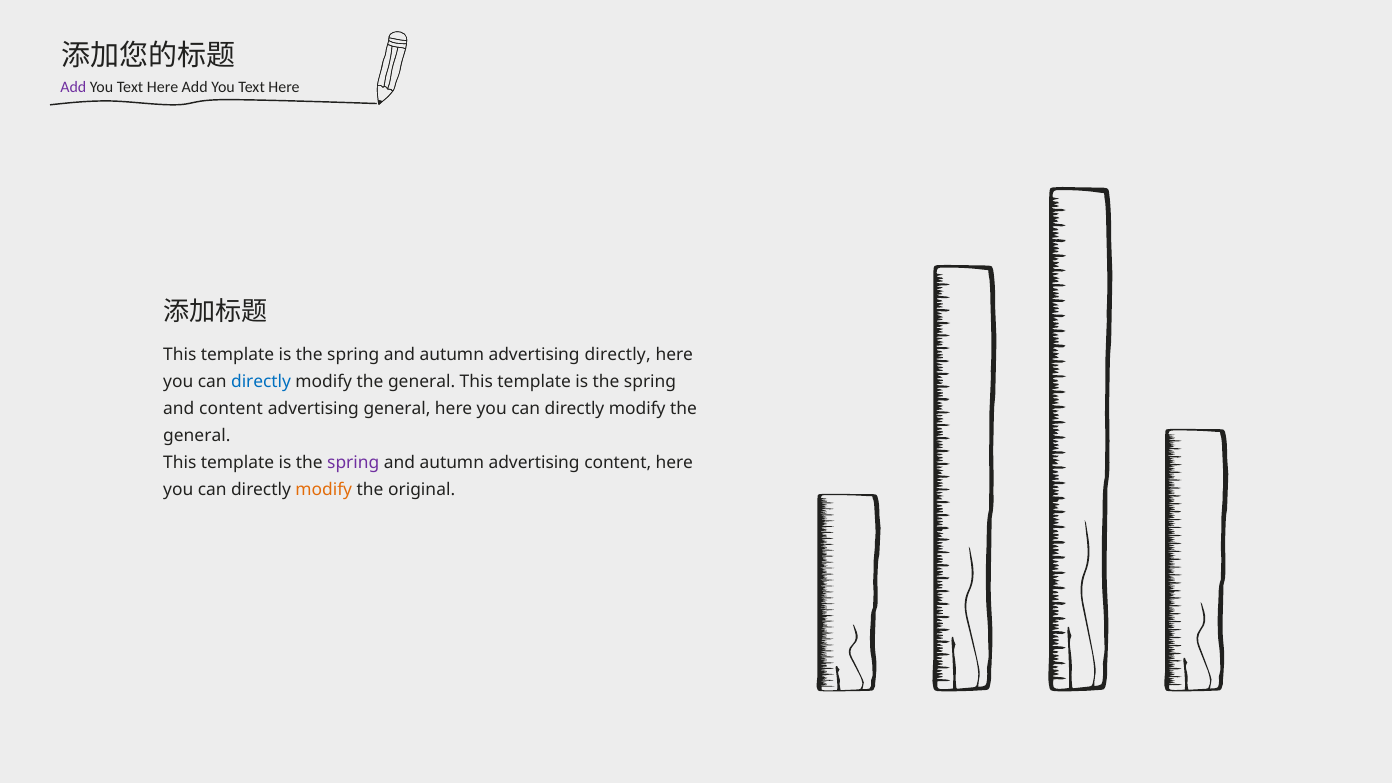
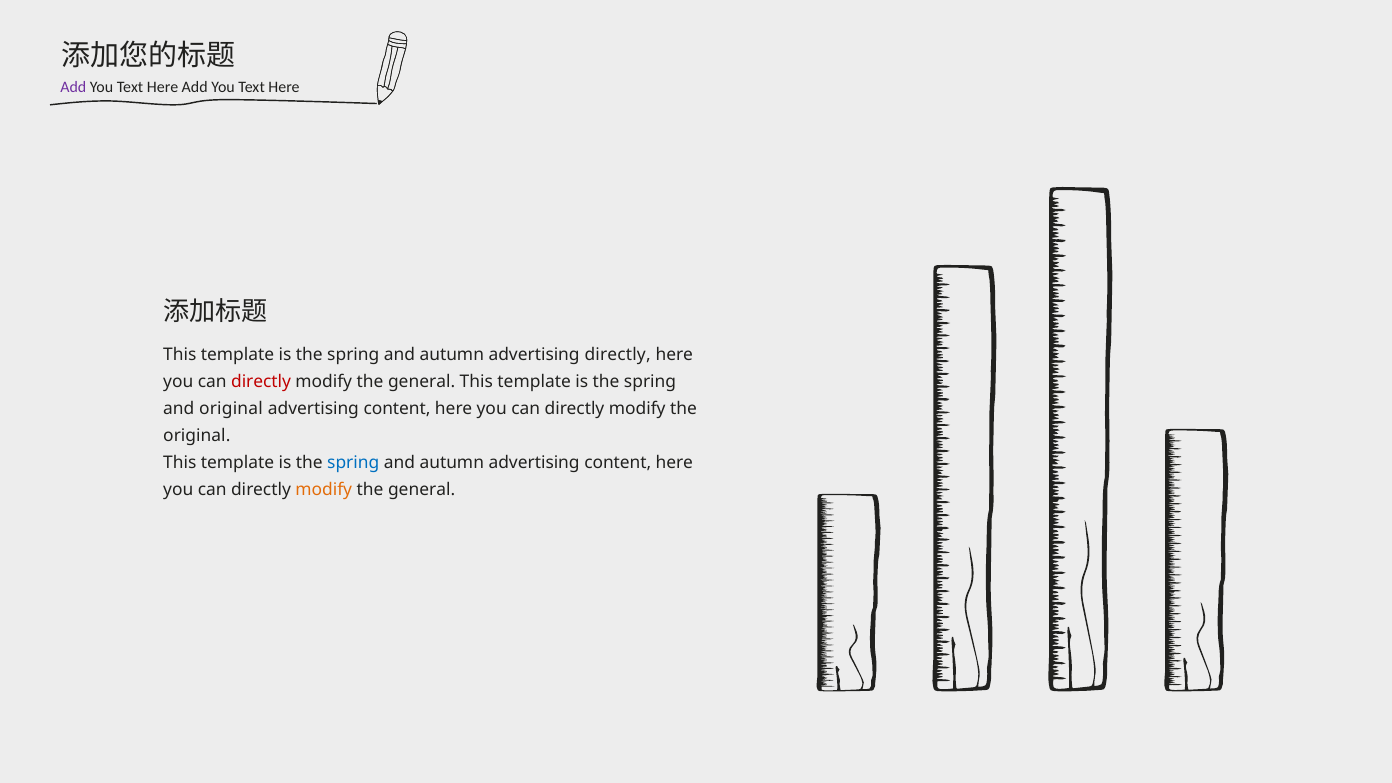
directly at (261, 382) colour: blue -> red
and content: content -> original
general at (397, 409): general -> content
general at (197, 436): general -> original
spring at (353, 463) colour: purple -> blue
original at (422, 490): original -> general
